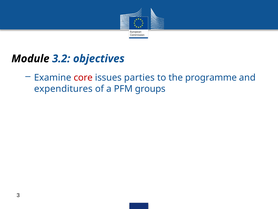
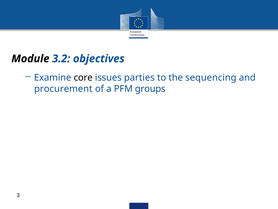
core colour: red -> black
programme: programme -> sequencing
expenditures: expenditures -> procurement
